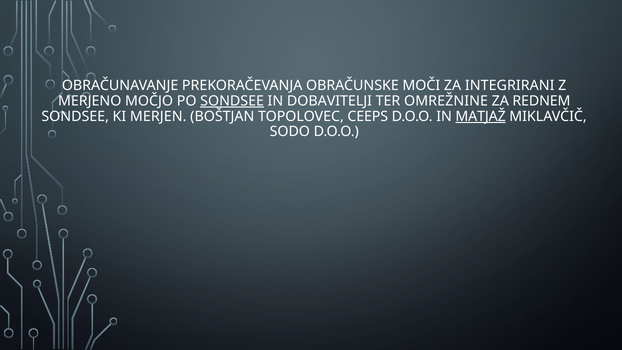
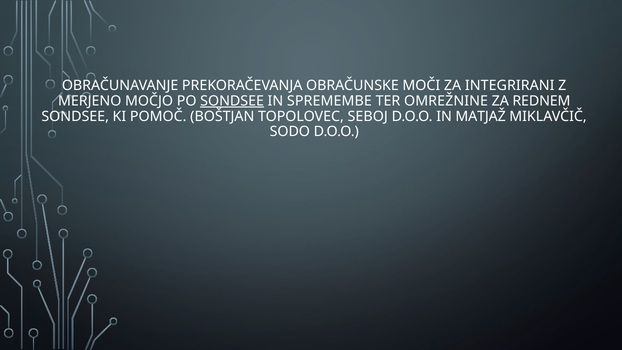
DOBAVITELJI: DOBAVITELJI -> SPREMEMBE
MERJEN: MERJEN -> POMOČ
CEEPS: CEEPS -> SEBOJ
MATJAŽ underline: present -> none
